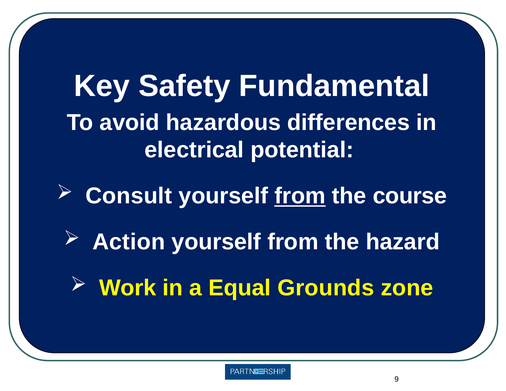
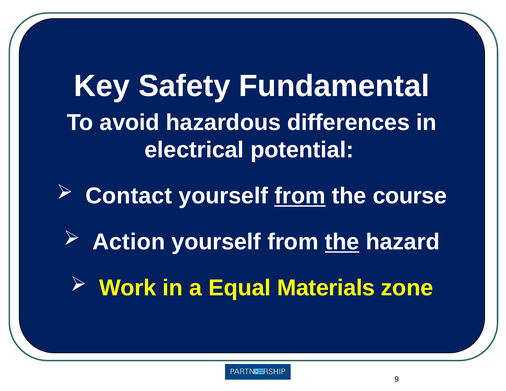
Consult: Consult -> Contact
the at (342, 242) underline: none -> present
Grounds: Grounds -> Materials
